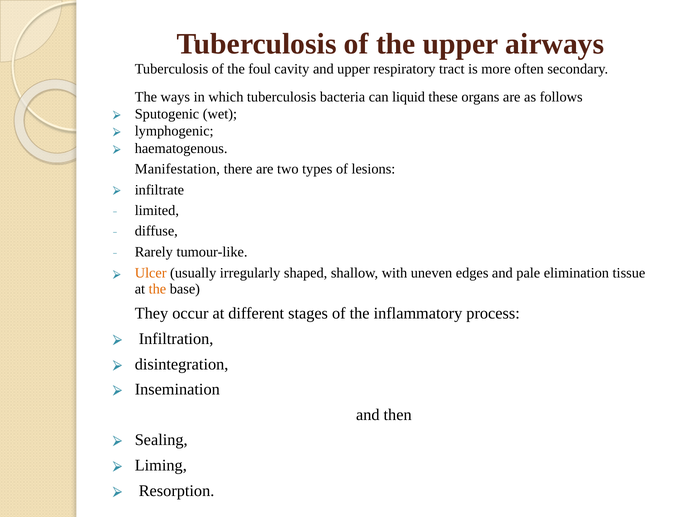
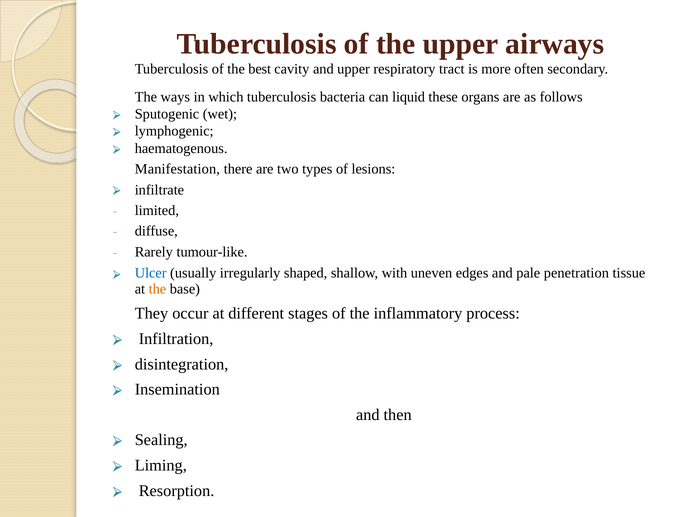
foul: foul -> best
Ulcer colour: orange -> blue
elimination: elimination -> penetration
